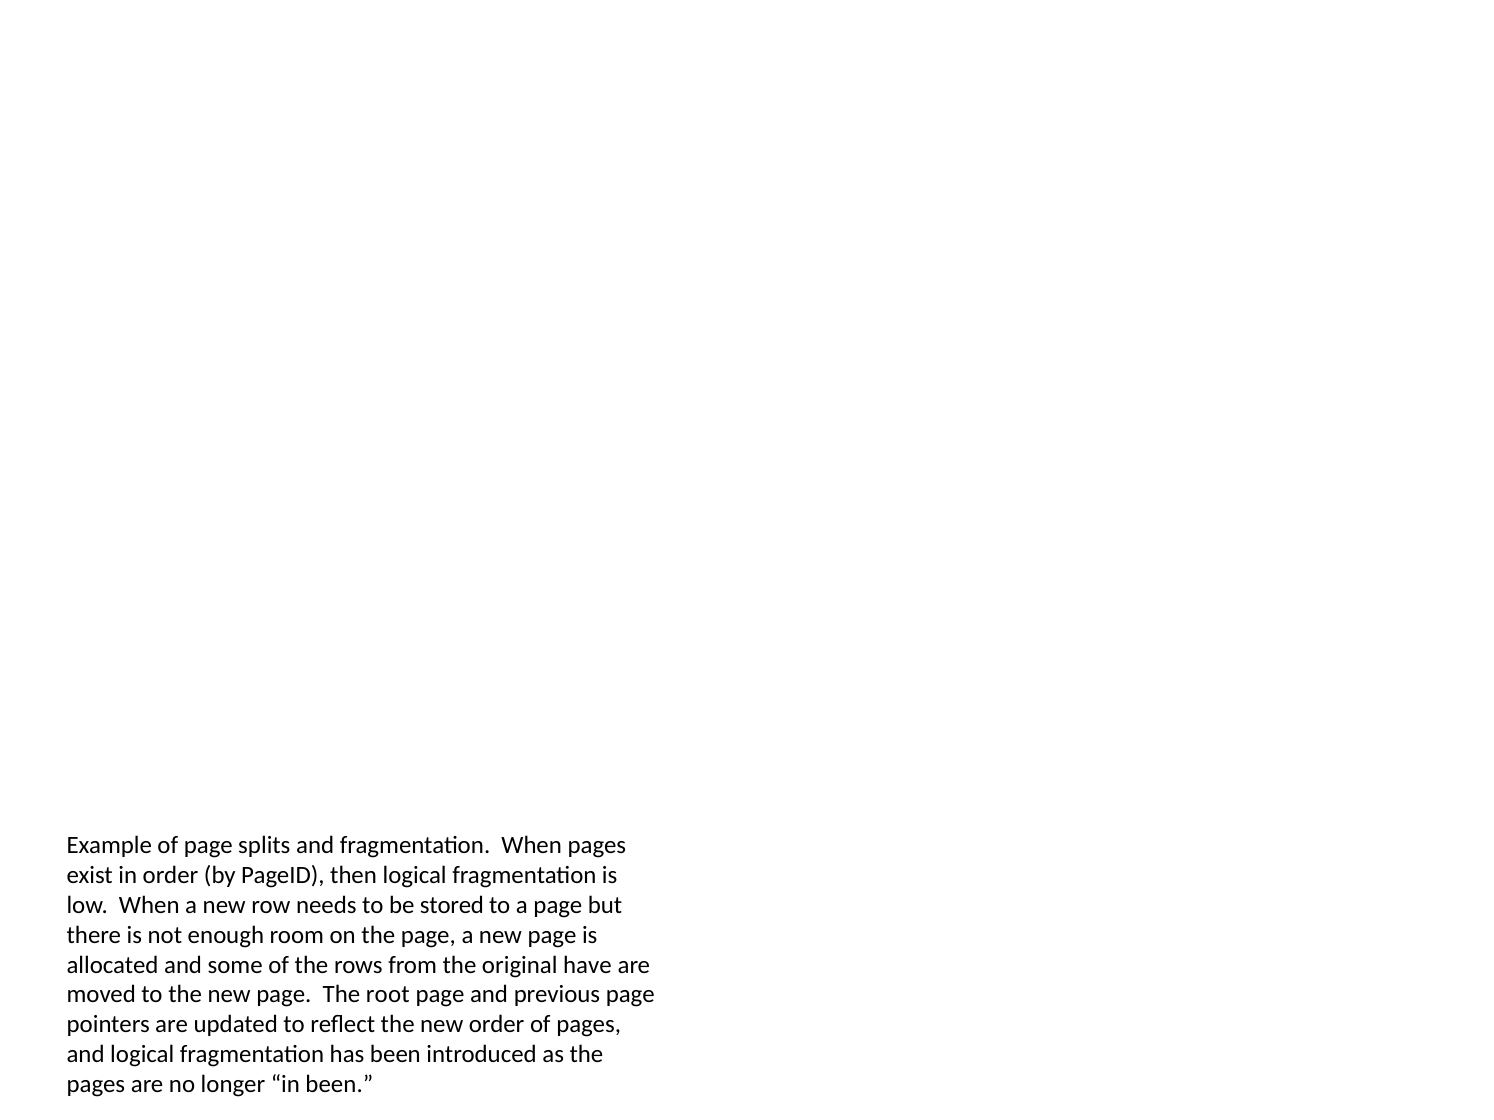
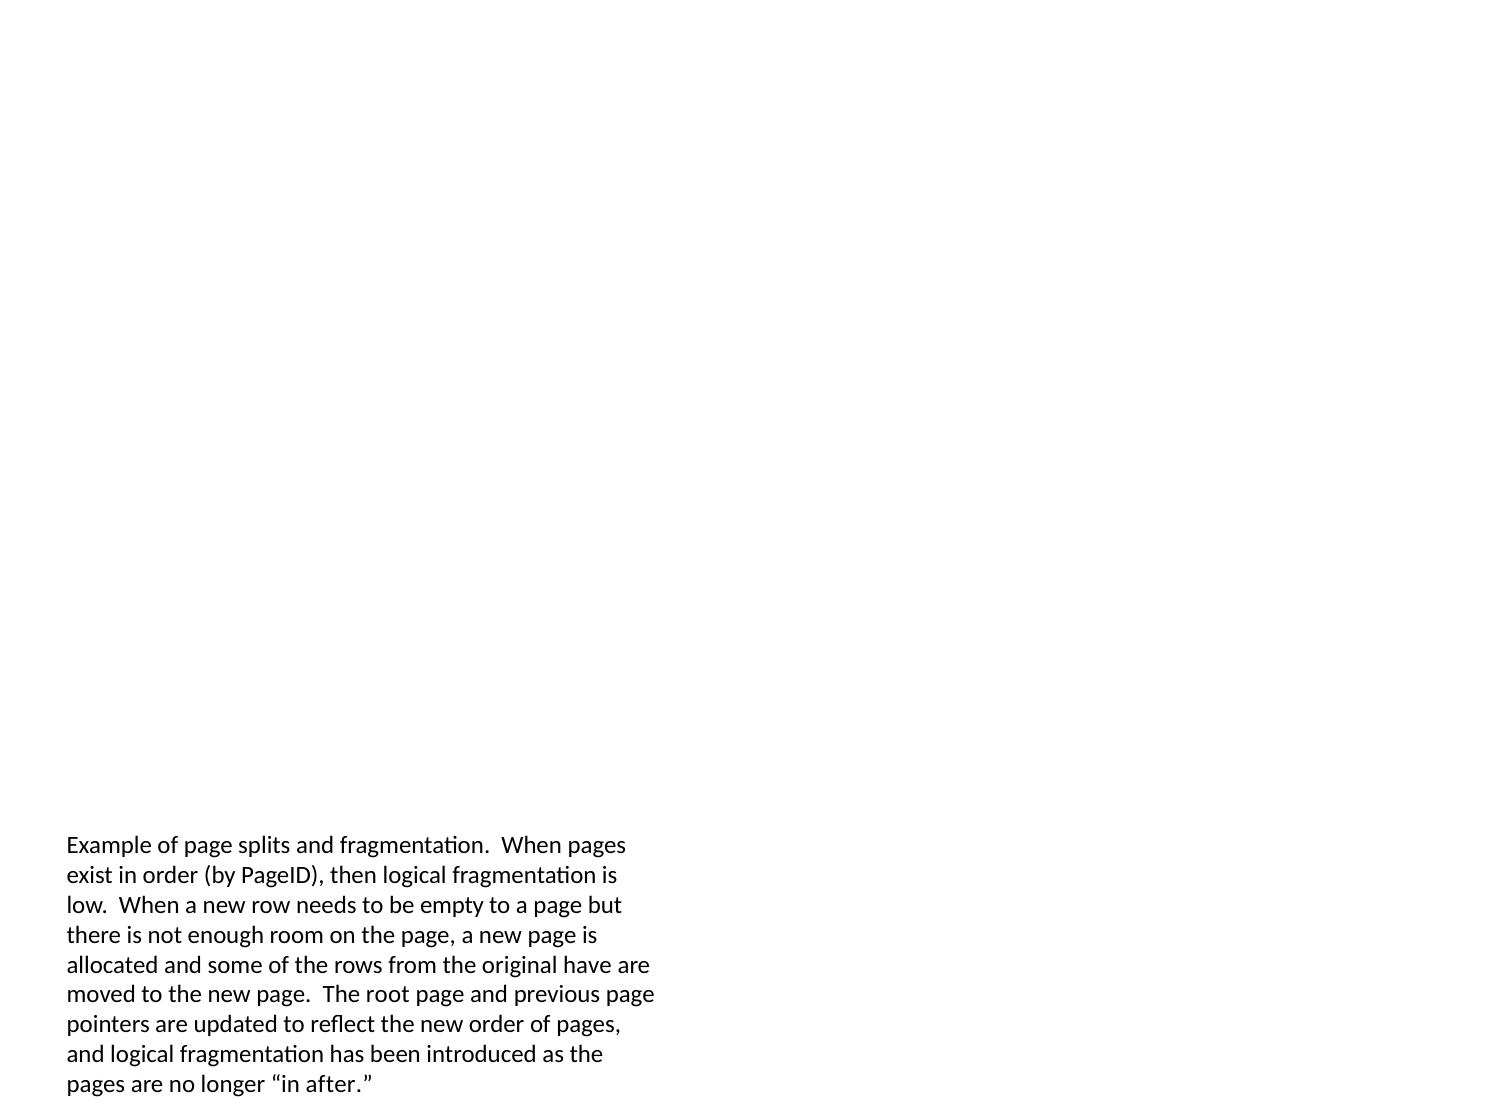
stored: stored -> empty
in been: been -> after
